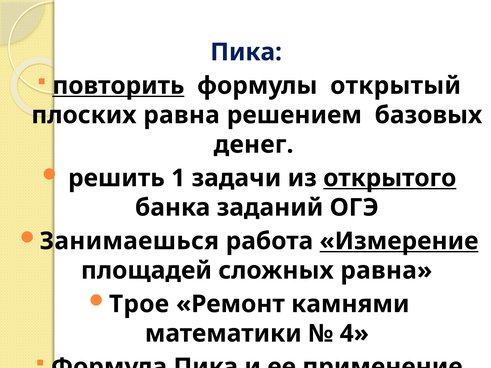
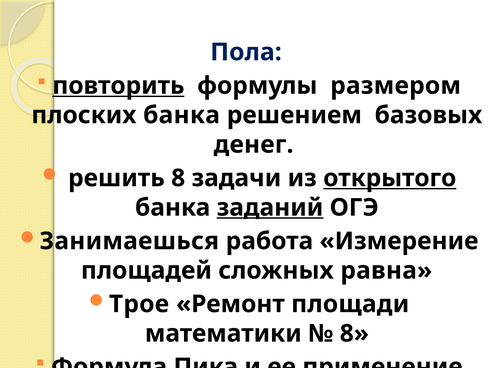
Пика at (246, 52): Пика -> Пола
открытый: открытый -> размером
плоских равна: равна -> банка
решить 1: 1 -> 8
заданий underline: none -> present
Измерение underline: present -> none
камнями: камнями -> площади
4 at (354, 334): 4 -> 8
